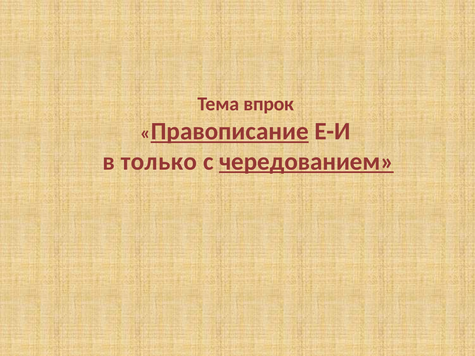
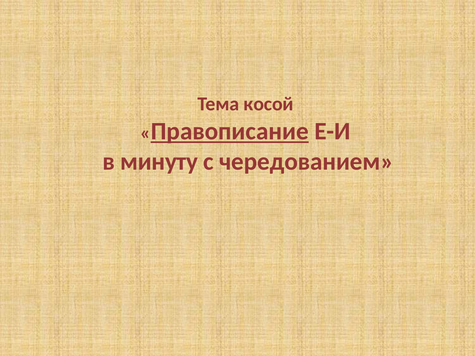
впрок: впрок -> косой
только: только -> минуту
чередованием underline: present -> none
